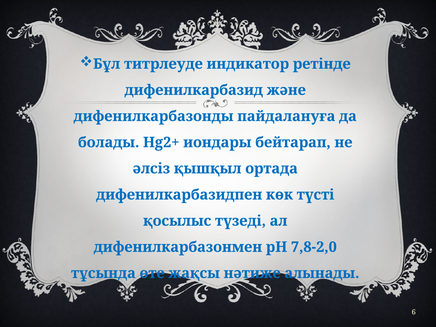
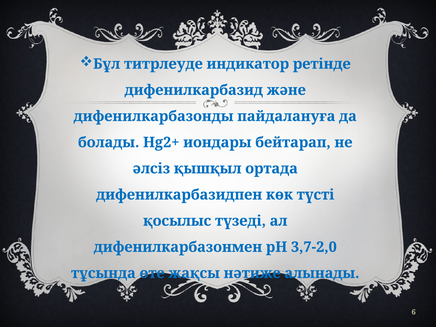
7,8-2,0: 7,8-2,0 -> 3,7-2,0
